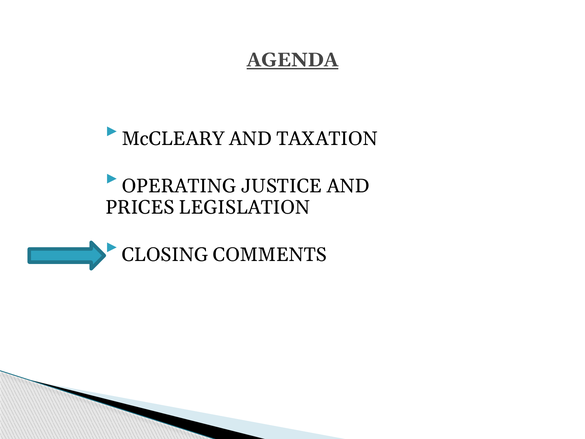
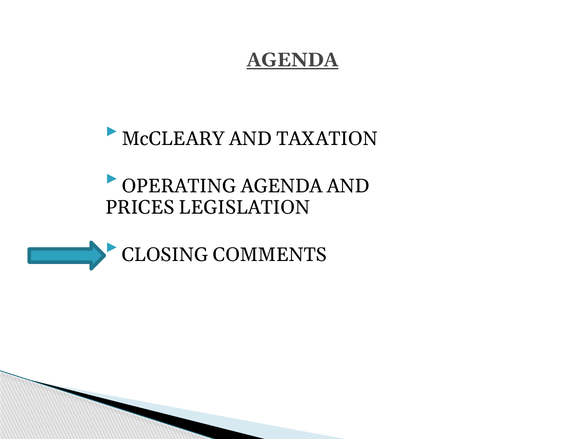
OPERATING JUSTICE: JUSTICE -> AGENDA
